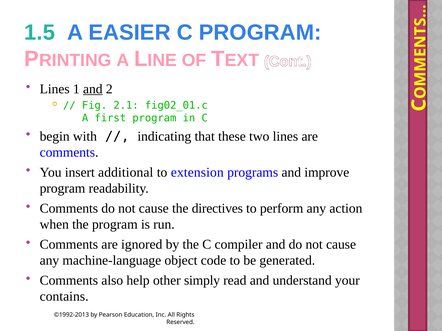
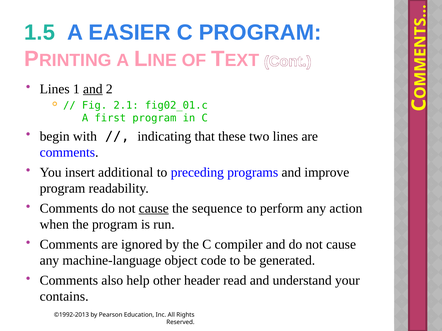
extension: extension -> preceding
cause at (154, 209) underline: none -> present
directives: directives -> sequence
simply: simply -> header
